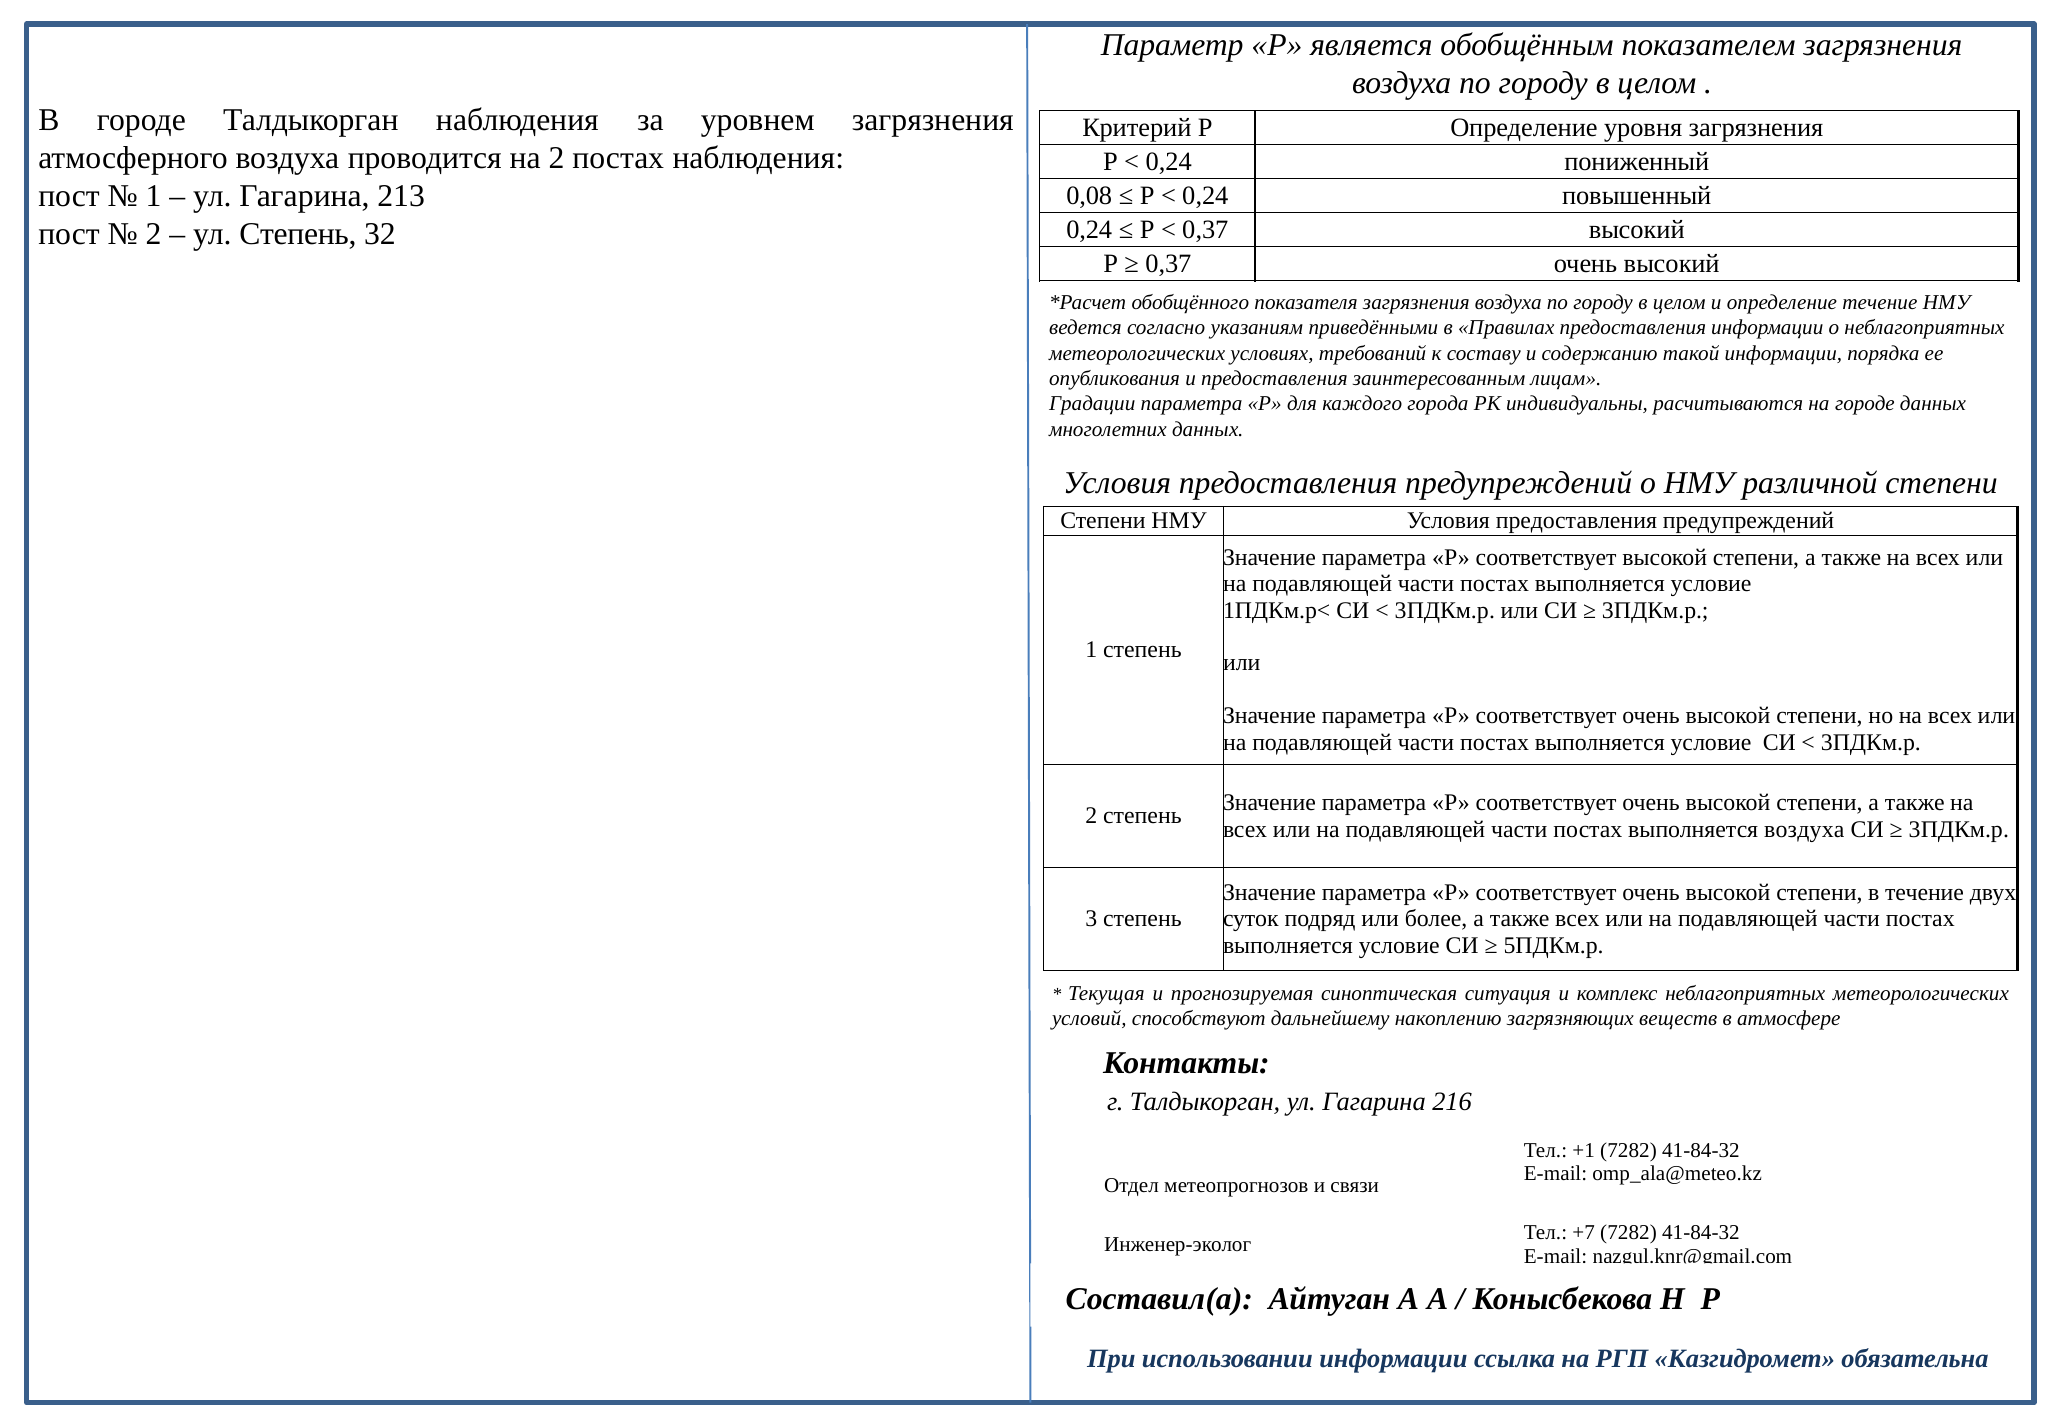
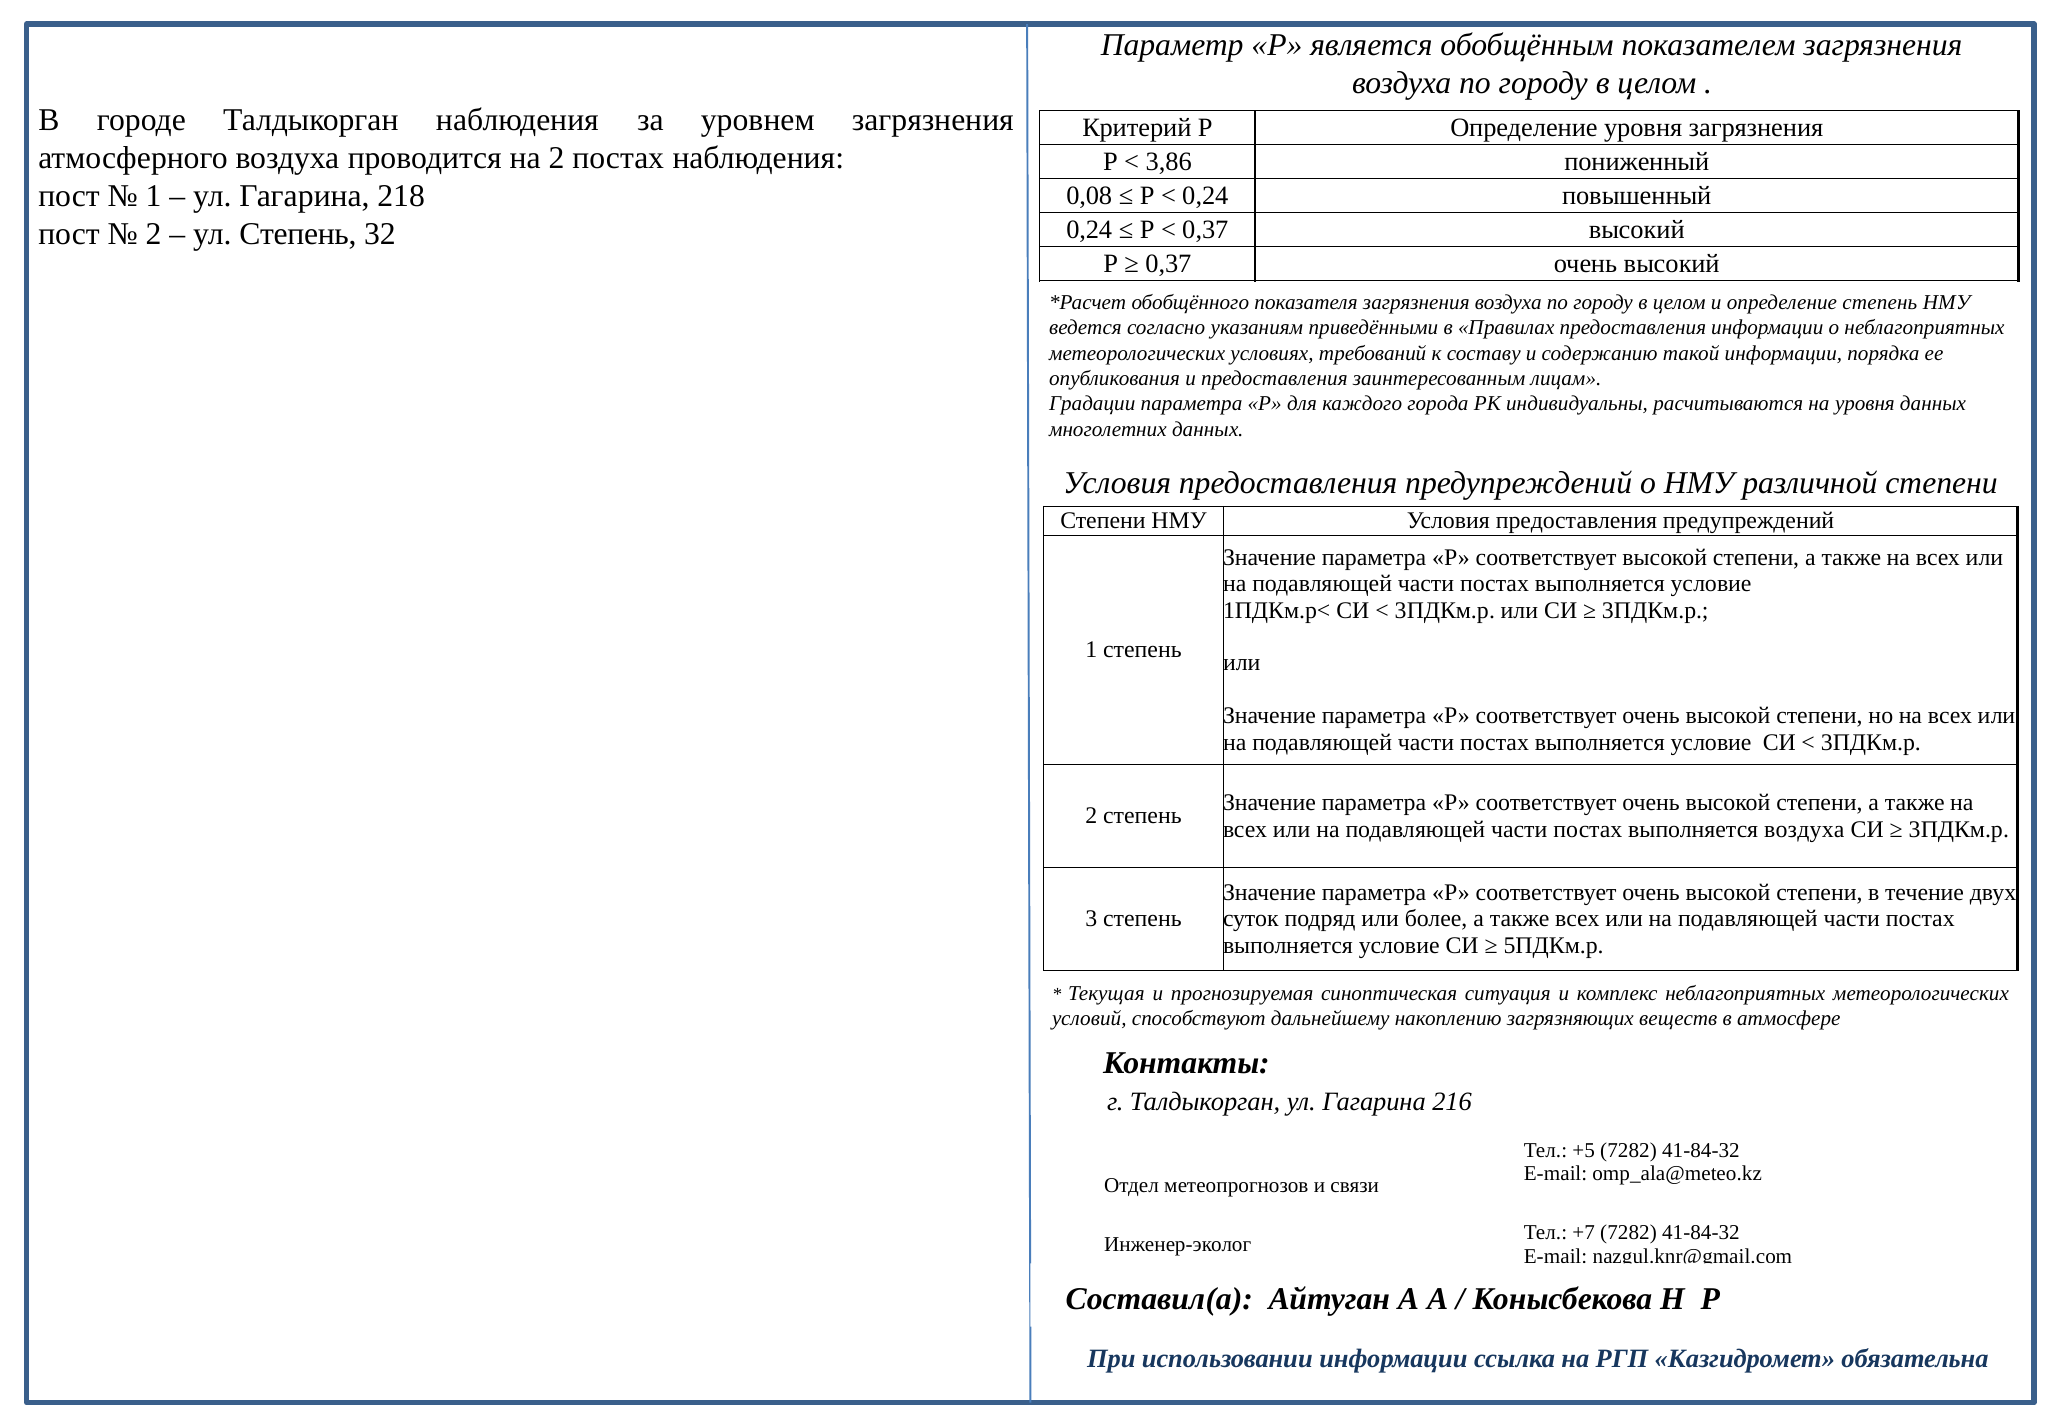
0,24 at (1169, 162): 0,24 -> 3,86
213: 213 -> 218
определение течение: течение -> степень
на городе: городе -> уровня
+1: +1 -> +5
